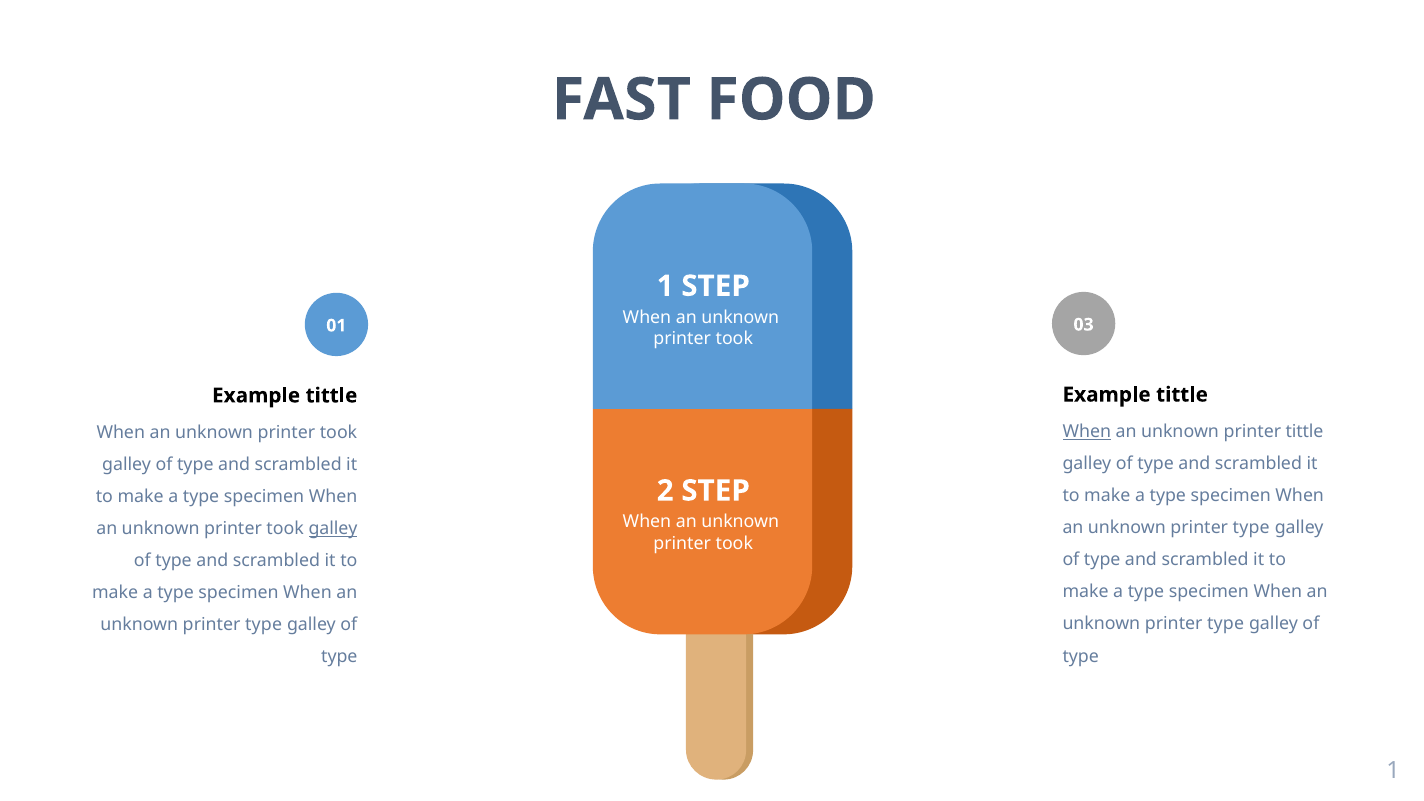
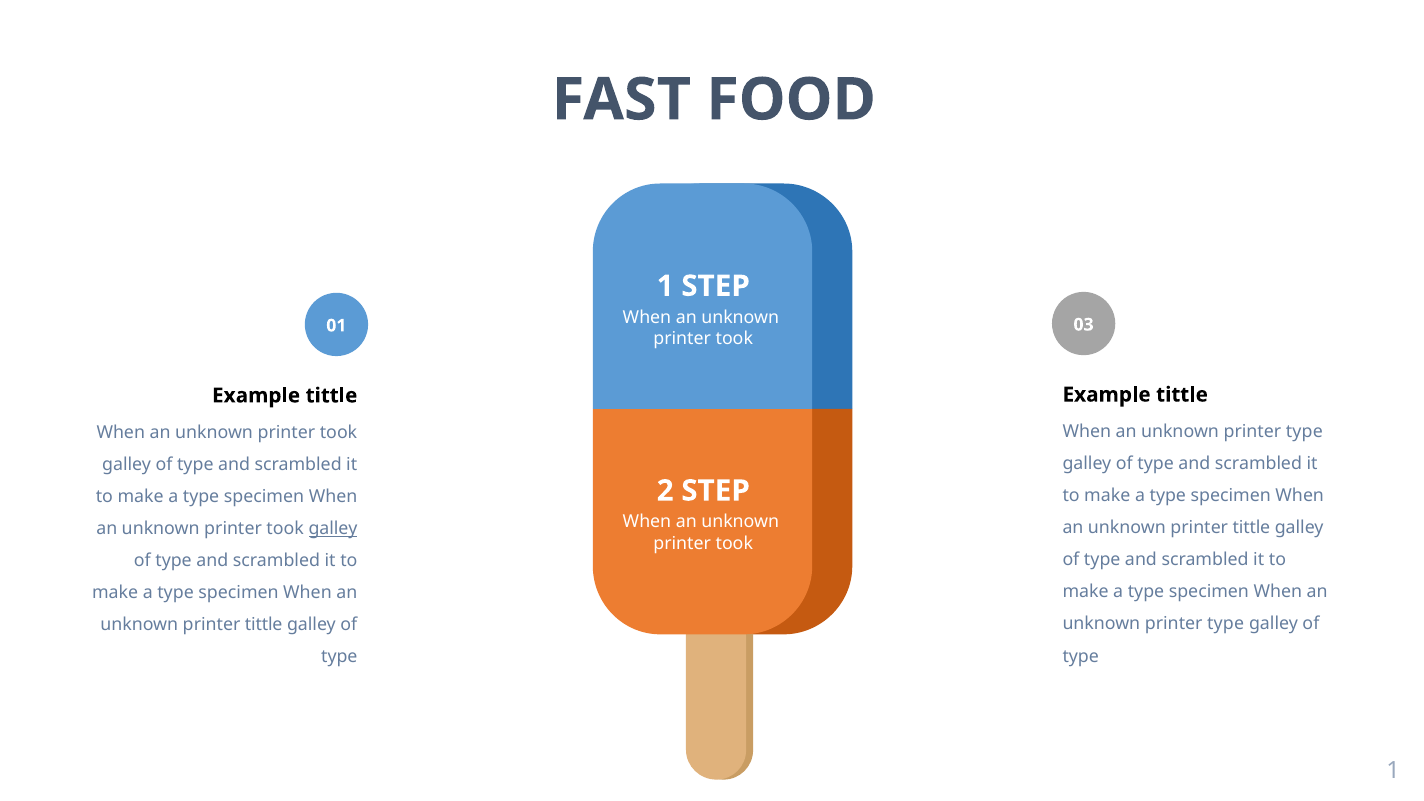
When at (1087, 432) underline: present -> none
tittle at (1305, 432): tittle -> type
type at (1251, 528): type -> tittle
type at (264, 625): type -> tittle
